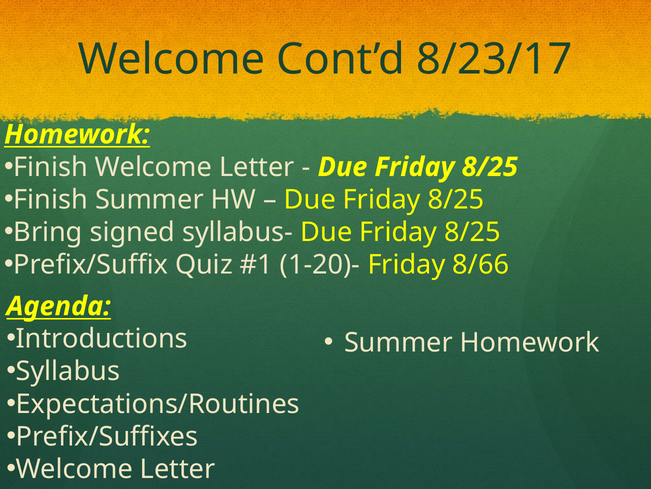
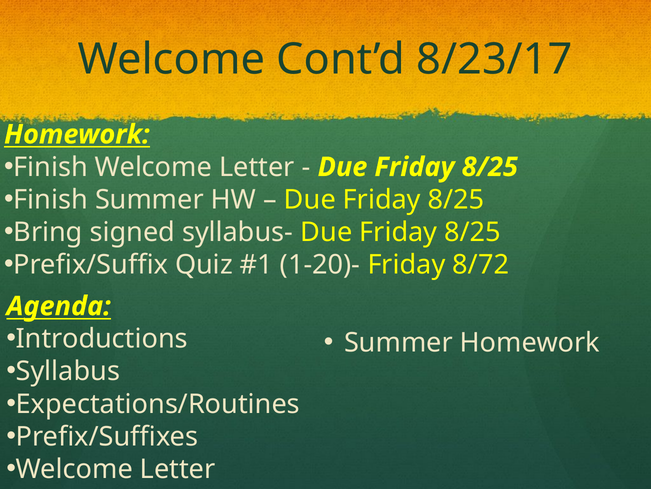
8/66: 8/66 -> 8/72
